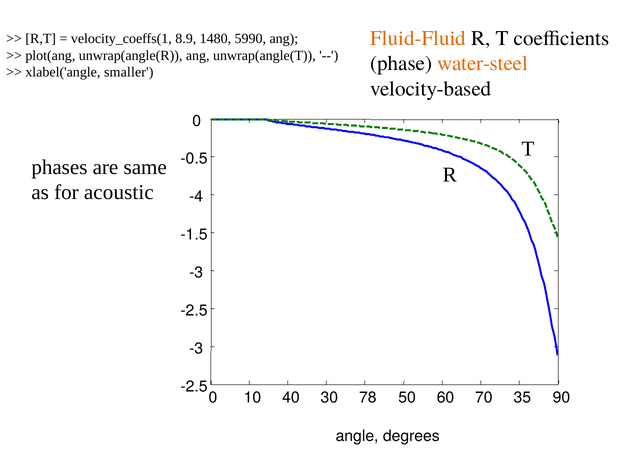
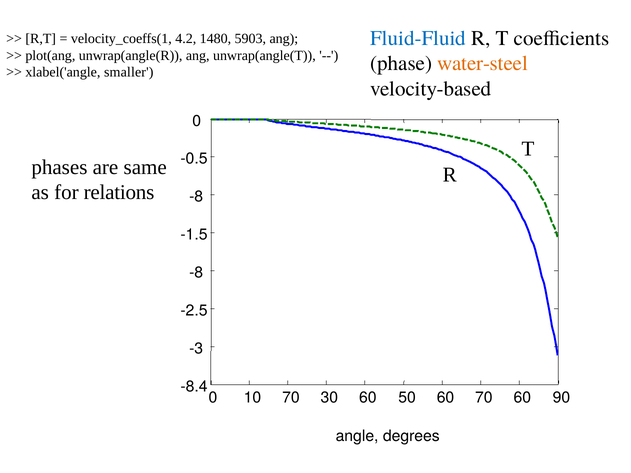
Fluid-Fluid colour: orange -> blue
8.9: 8.9 -> 4.2
5990: 5990 -> 5903
acoustic: acoustic -> relations
-4 at (196, 196): -4 -> -8
-3 at (196, 273): -3 -> -8
-2.5 at (194, 387): -2.5 -> -8.4
10 40: 40 -> 70
30 78: 78 -> 60
70 35: 35 -> 60
